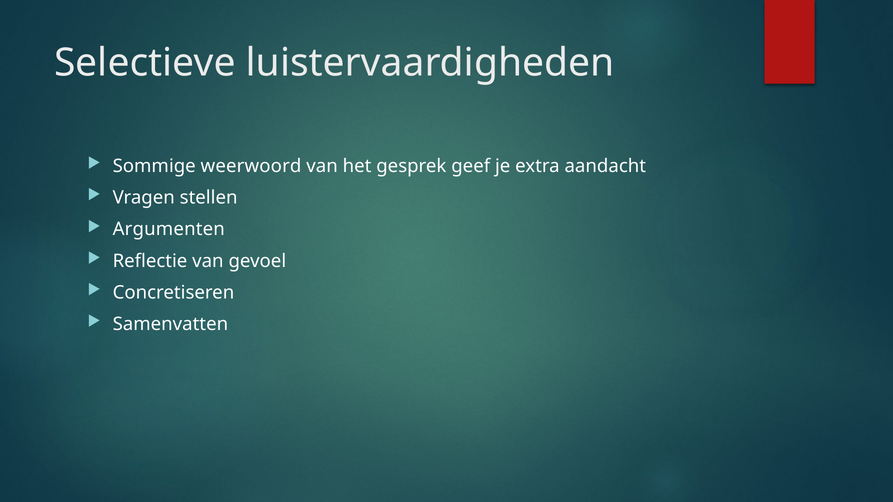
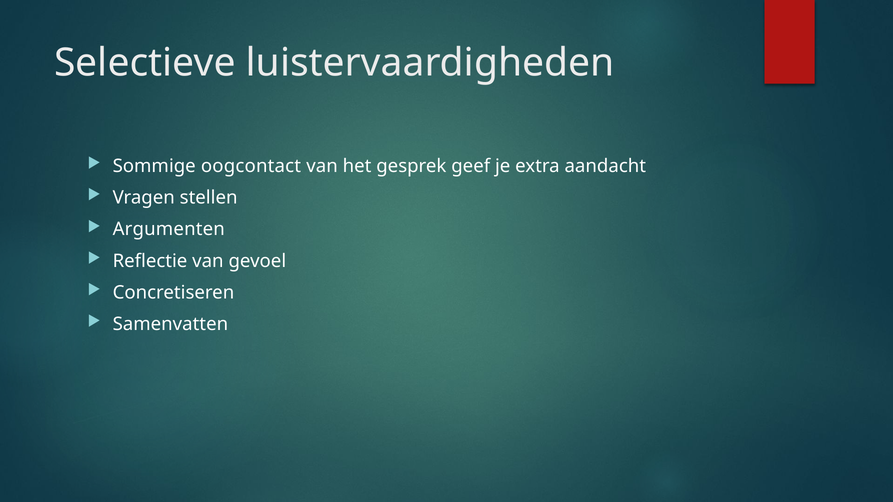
weerwoord: weerwoord -> oogcontact
